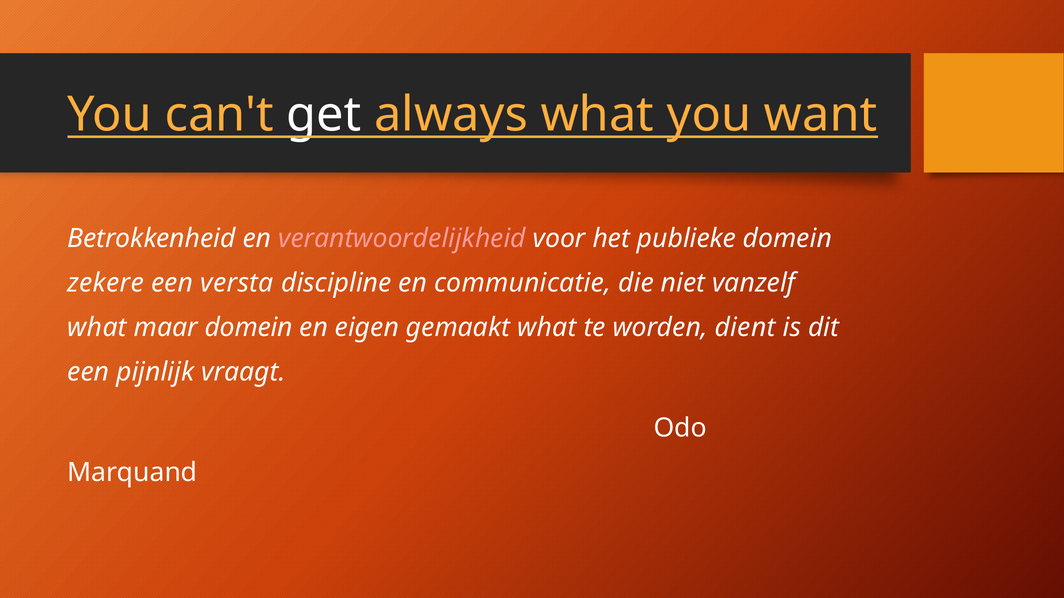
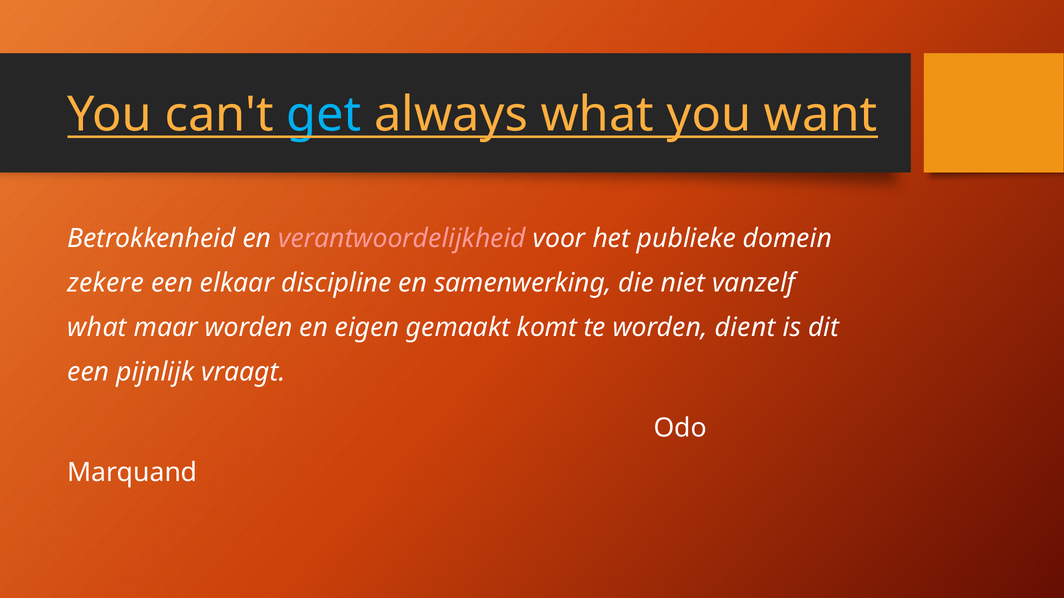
get colour: white -> light blue
versta: versta -> elkaar
communicatie: communicatie -> samenwerking
maar domein: domein -> worden
gemaakt what: what -> komt
